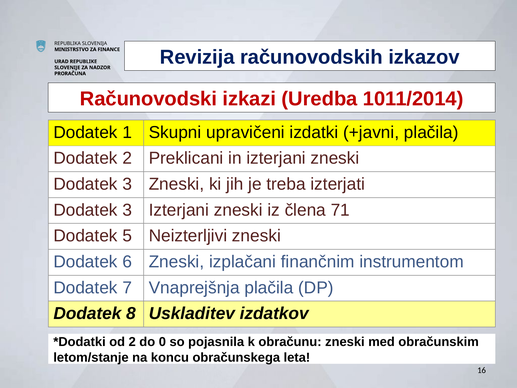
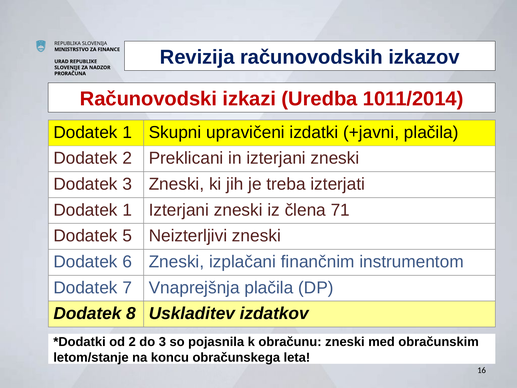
3 at (127, 210): 3 -> 1
do 0: 0 -> 3
